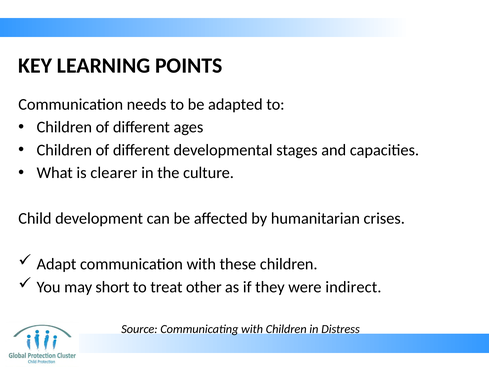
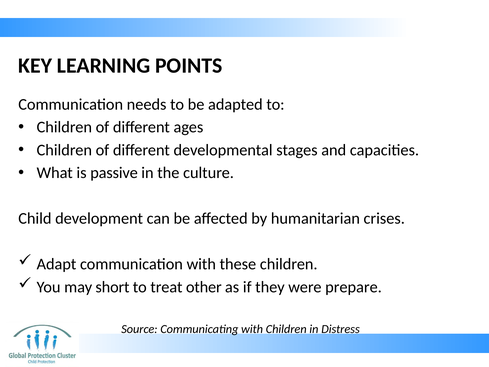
clearer: clearer -> passive
indirect: indirect -> prepare
